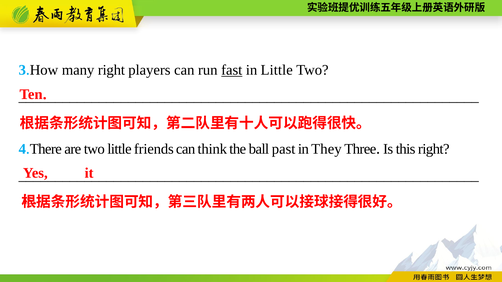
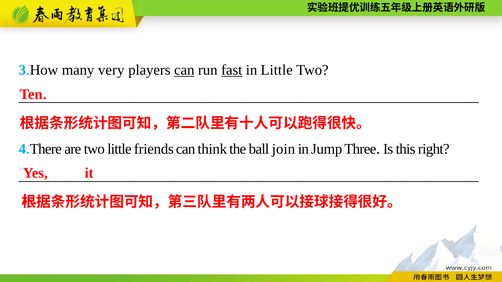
many right: right -> very
can at (184, 70) underline: none -> present
past: past -> join
They: They -> Jump
